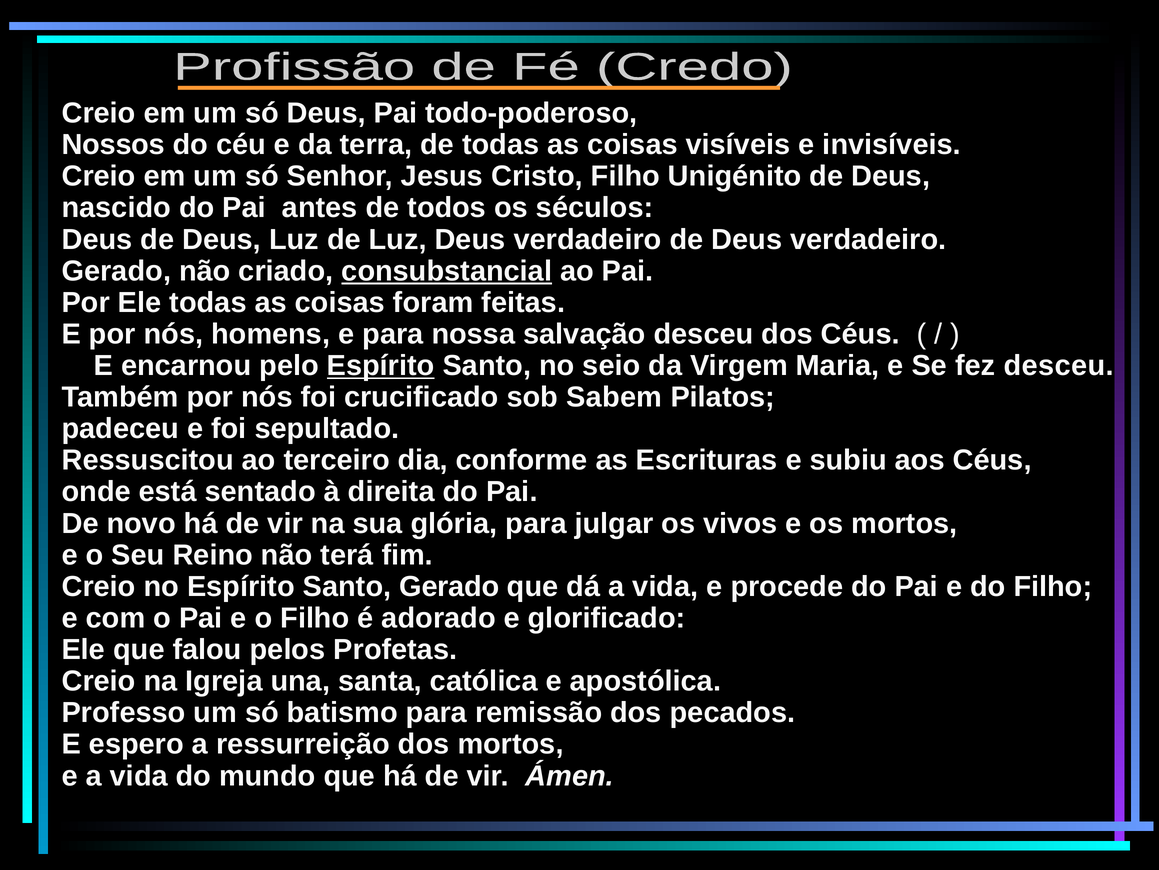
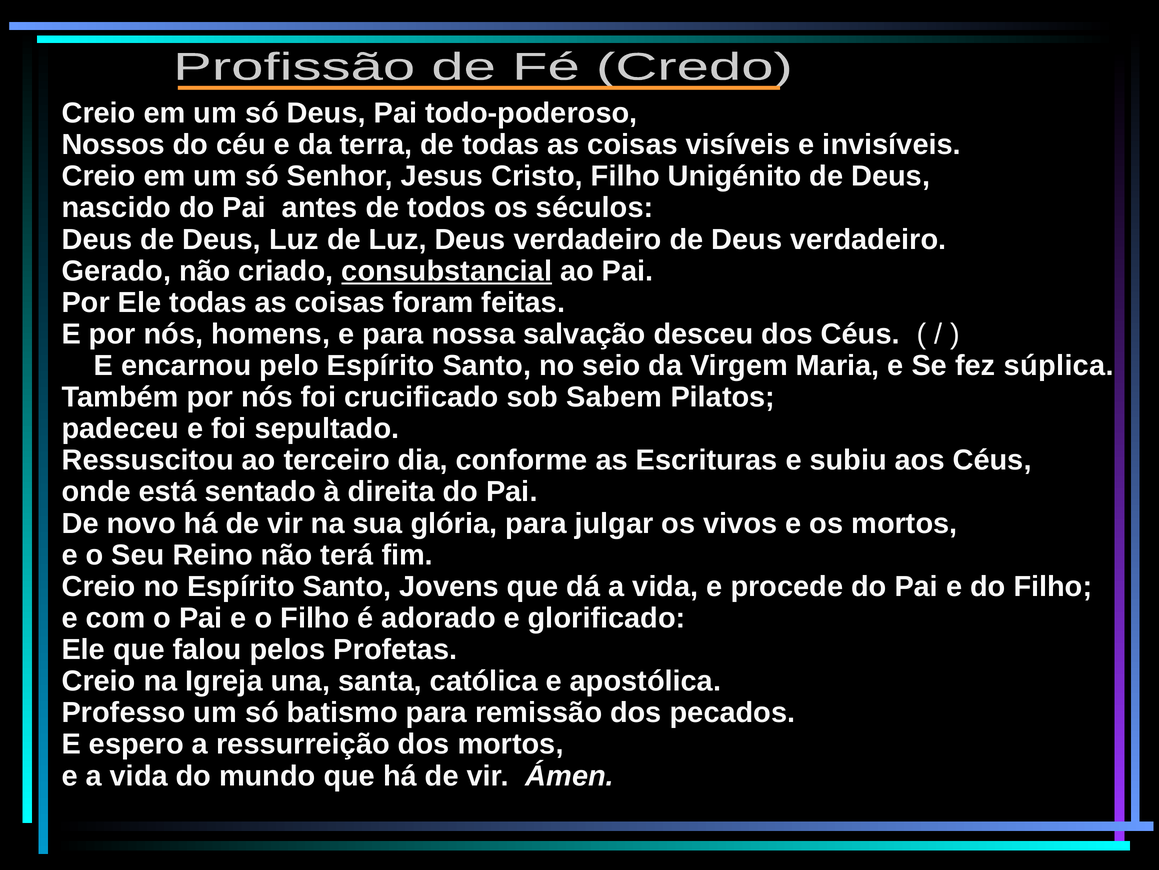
Espírito at (381, 365) underline: present -> none
fez desceu: desceu -> súplica
Santo Gerado: Gerado -> Jovens
